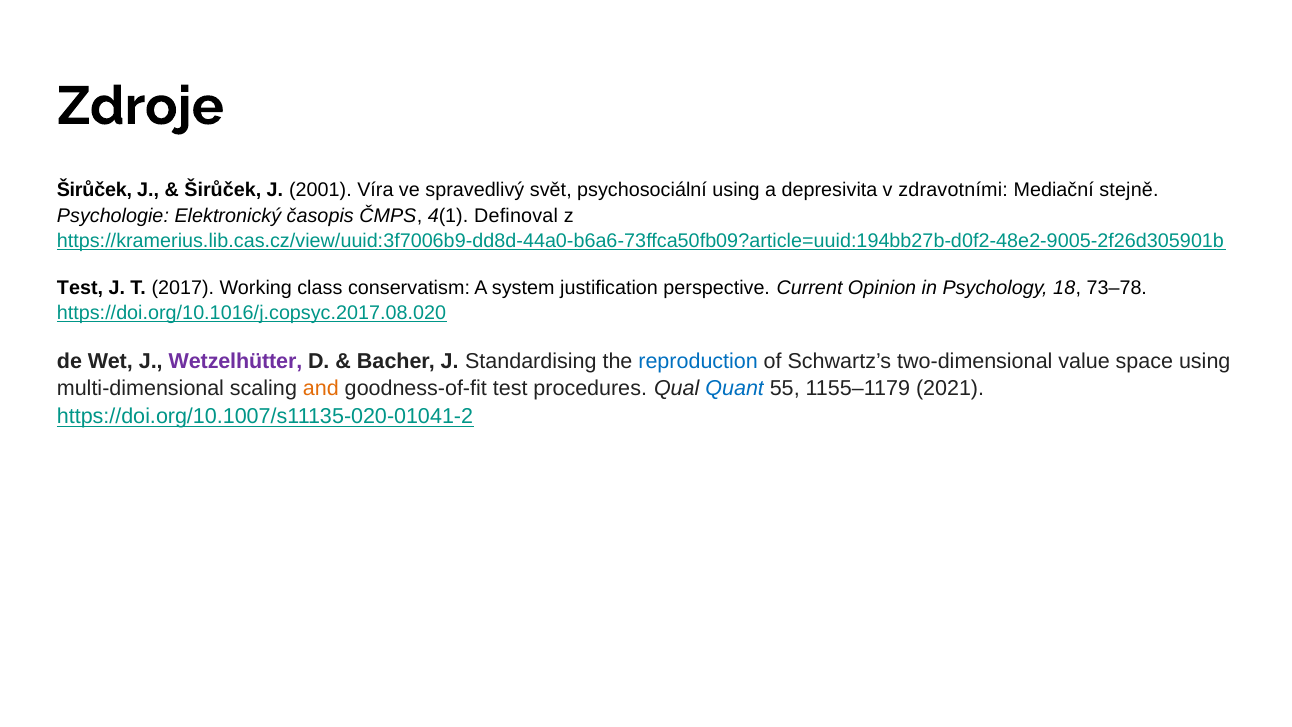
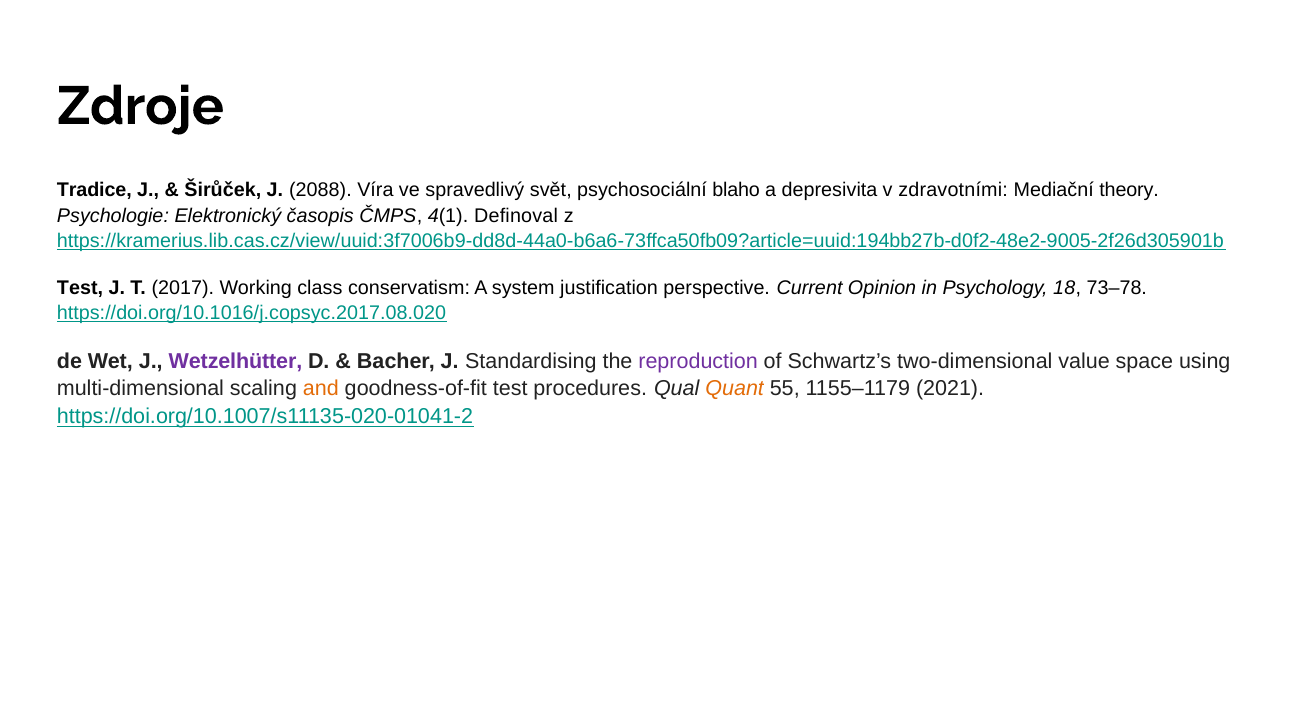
Širůček at (94, 190): Širůček -> Tradice
2001: 2001 -> 2088
psychosociální using: using -> blaho
stejně: stejně -> theory
reproduction colour: blue -> purple
Quant colour: blue -> orange
